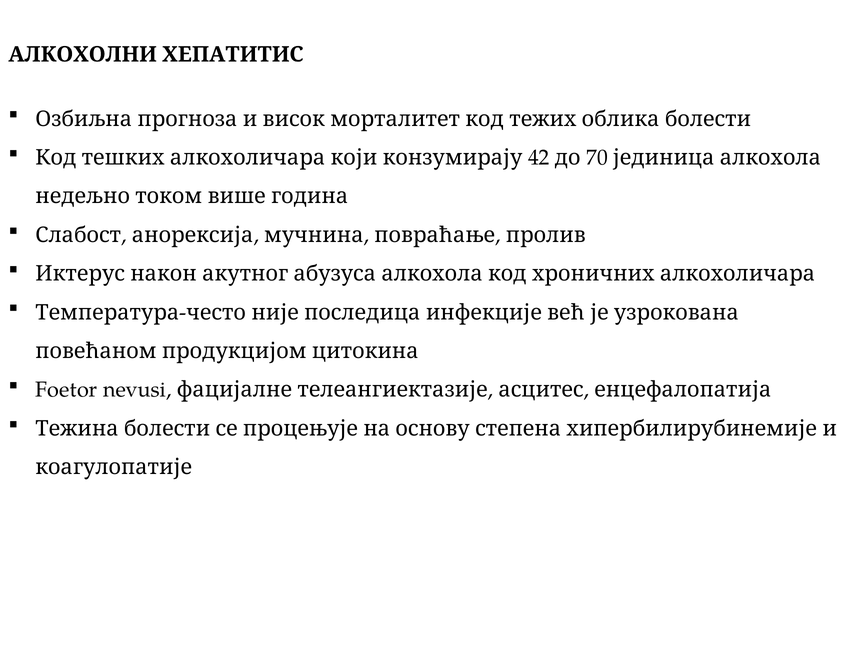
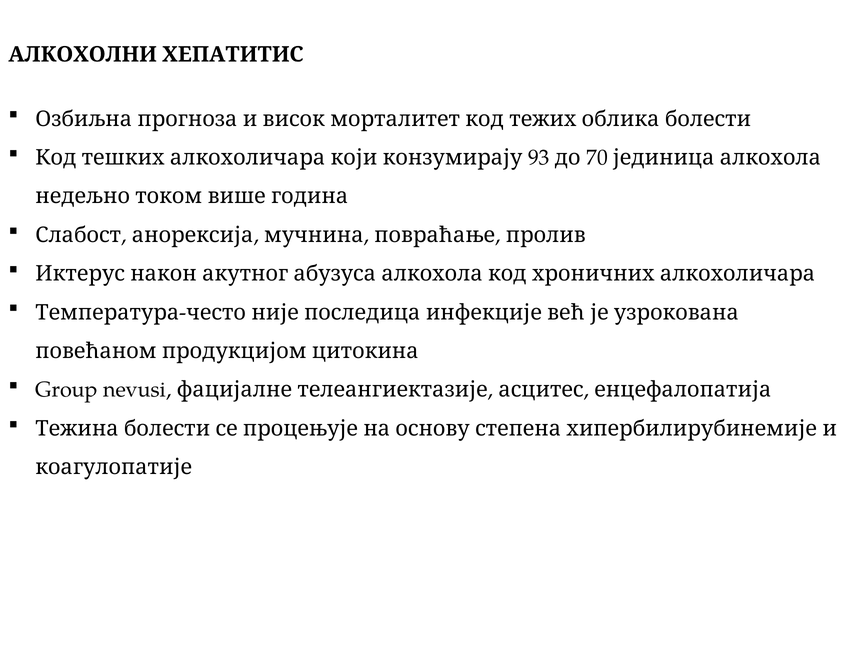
42: 42 -> 93
Foetor: Foetor -> Group
